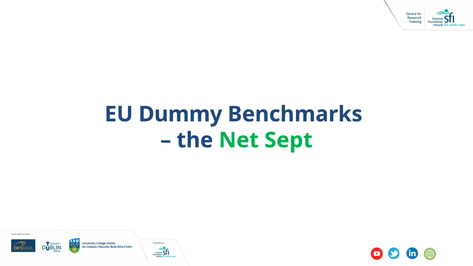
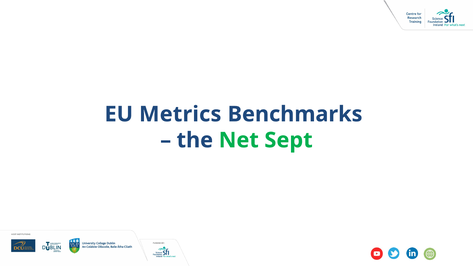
Dummy: Dummy -> Metrics
